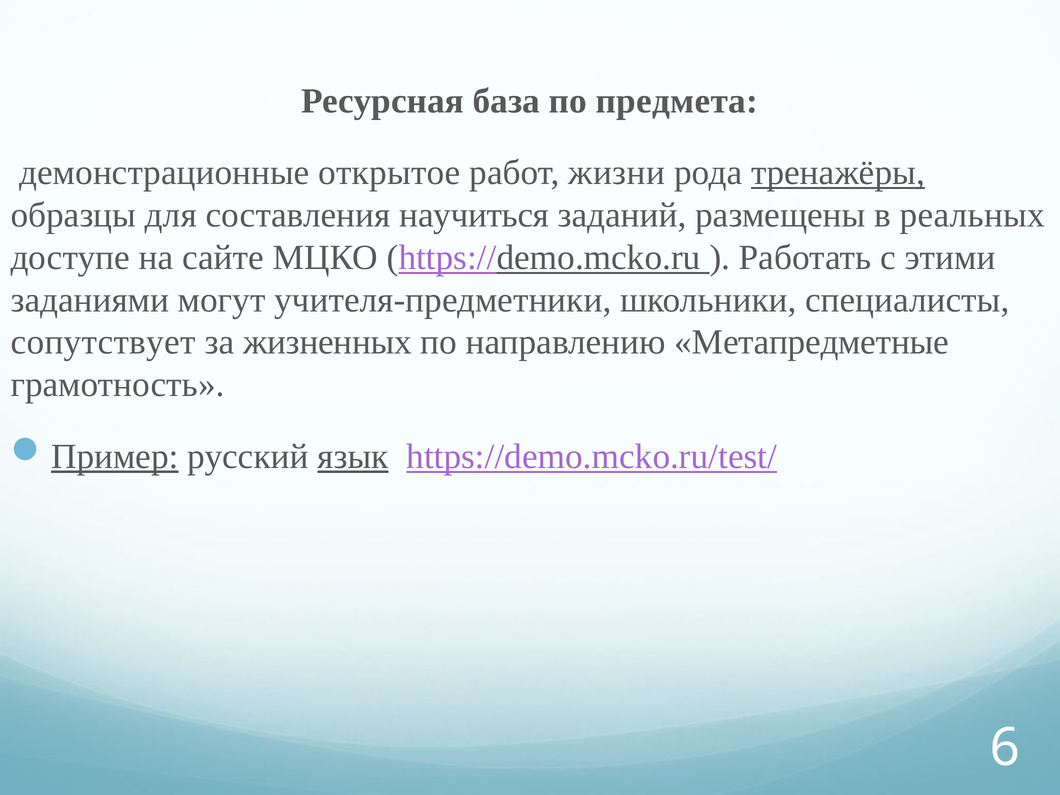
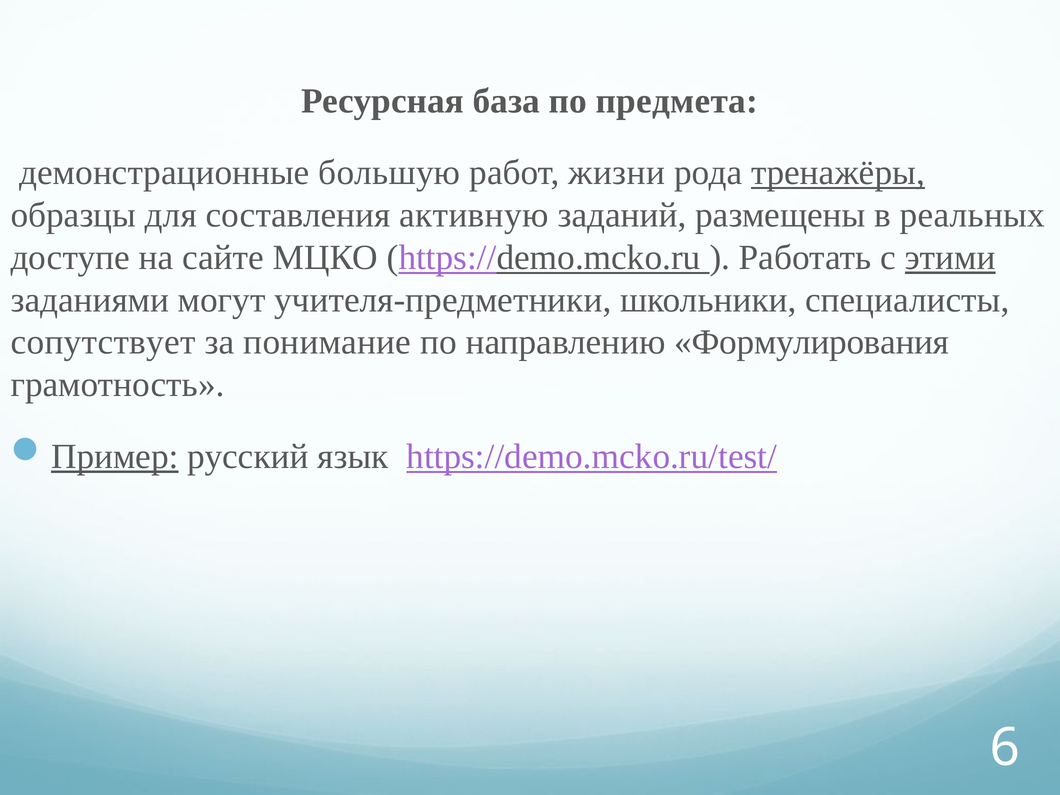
открытое: открытое -> большую
научиться: научиться -> активную
этими underline: none -> present
жизненных: жизненных -> понимание
Метапредметные: Метапредметные -> Формулирования
язык underline: present -> none
